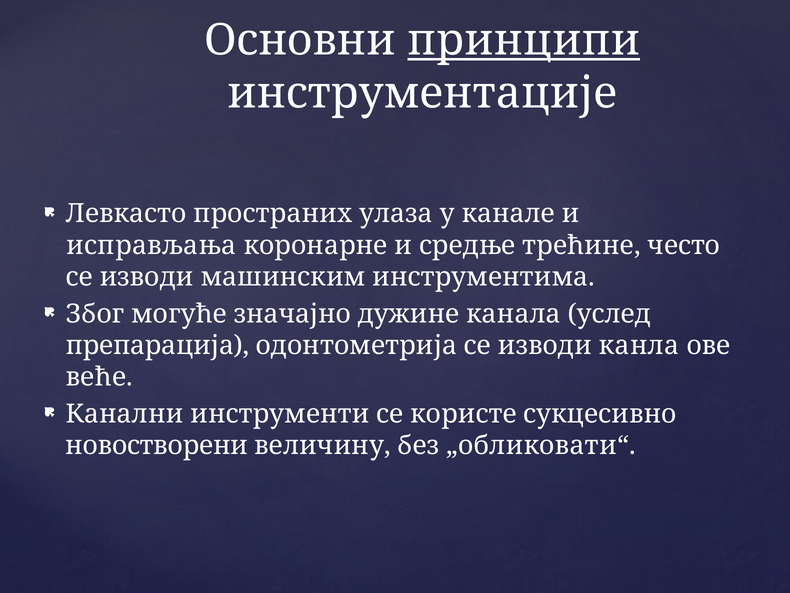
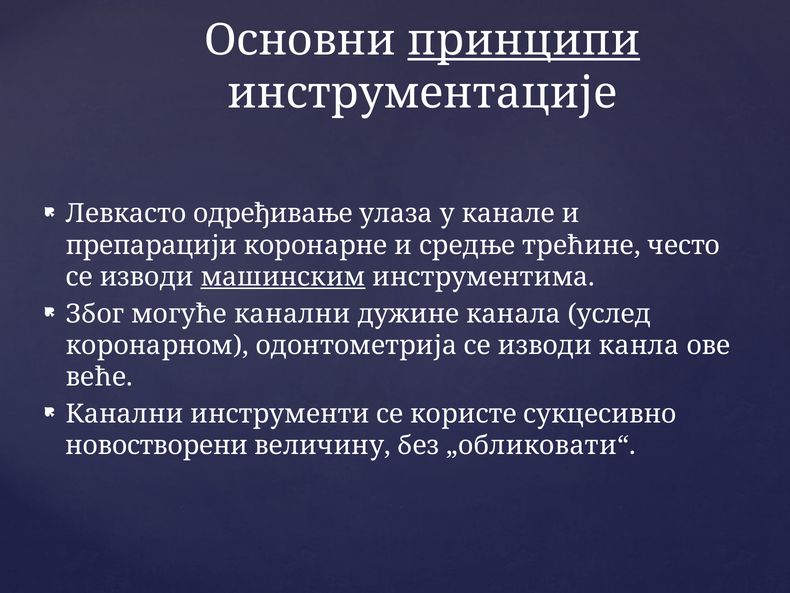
пространих: пространих -> одређивање
исправљања: исправљања -> препарацији
машинским underline: none -> present
могуће значајно: значајно -> канални
препарација: препарација -> коронарном
